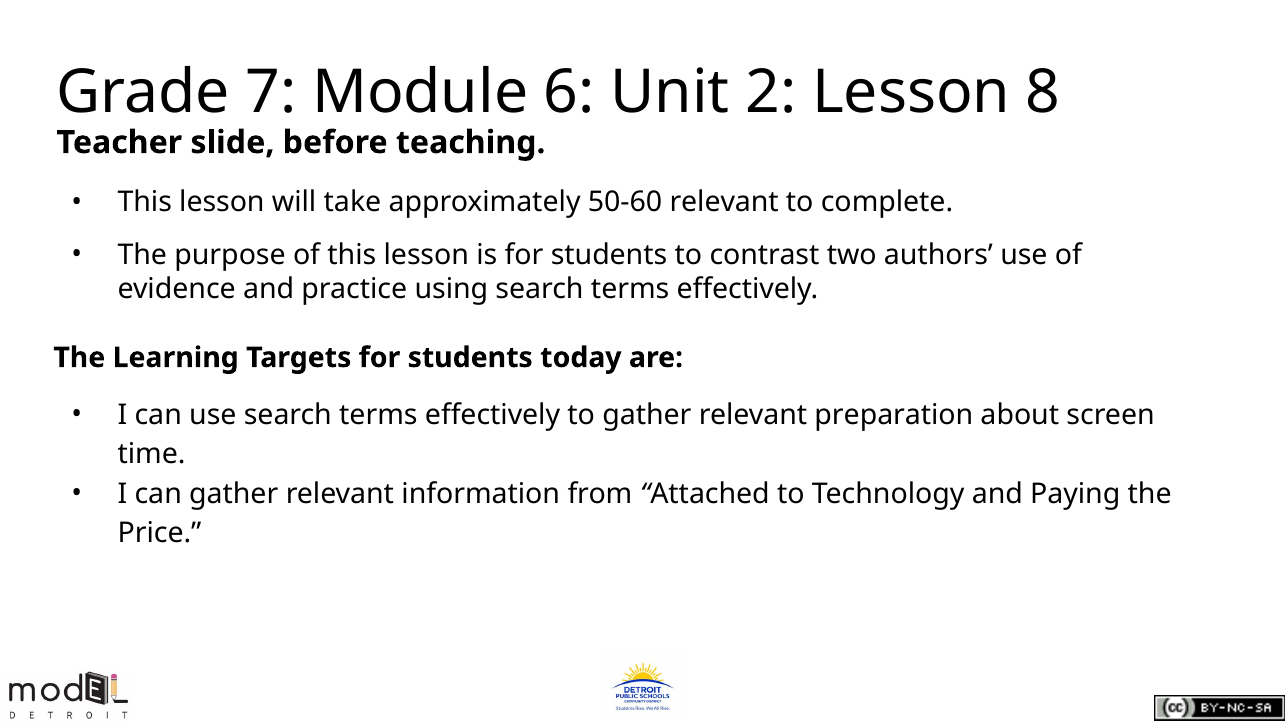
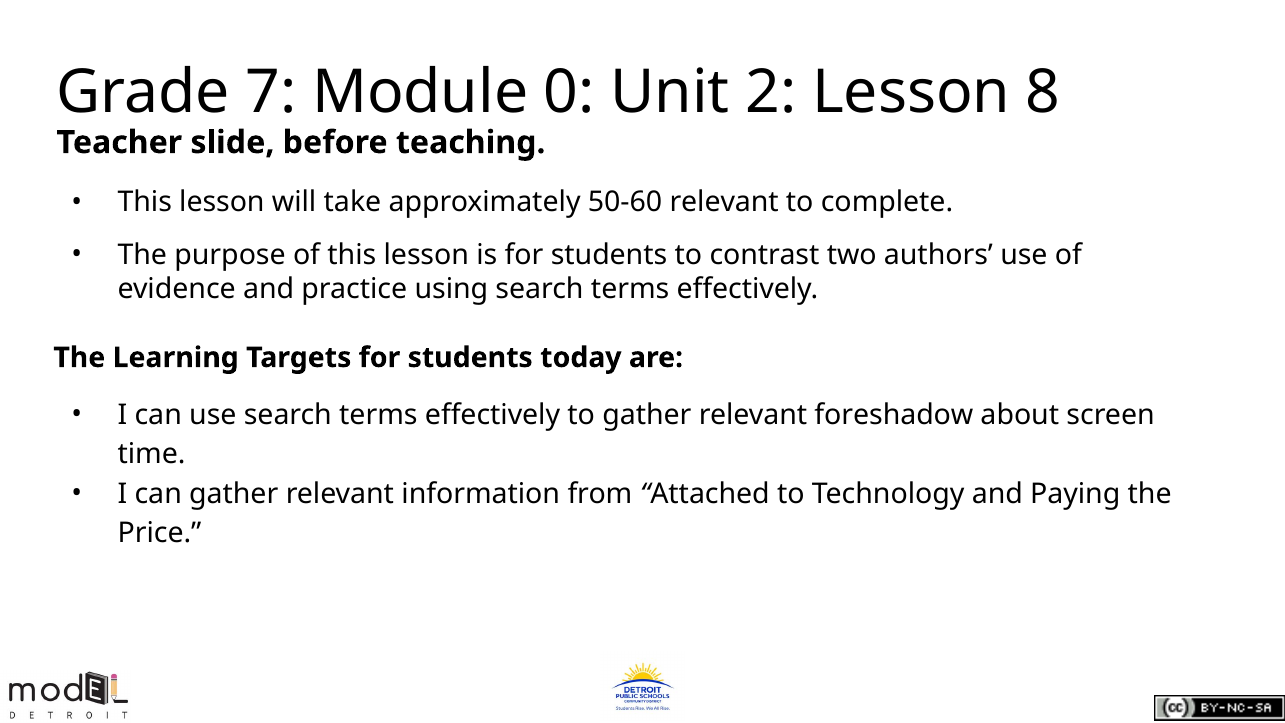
6: 6 -> 0
preparation: preparation -> foreshadow
